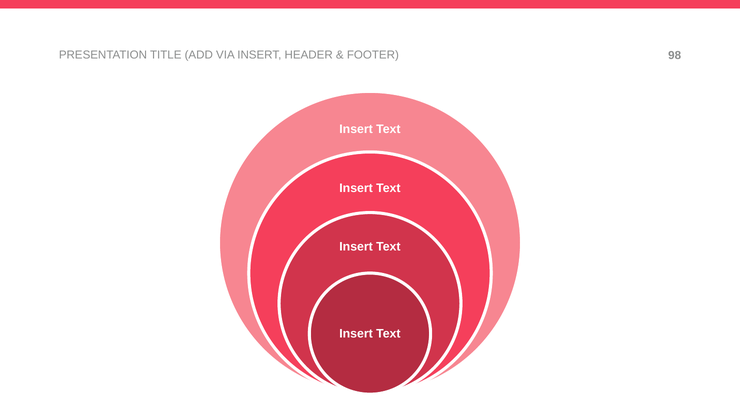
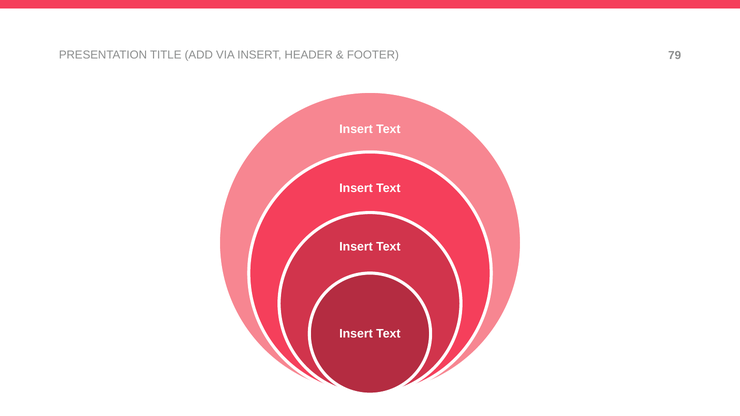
98: 98 -> 79
